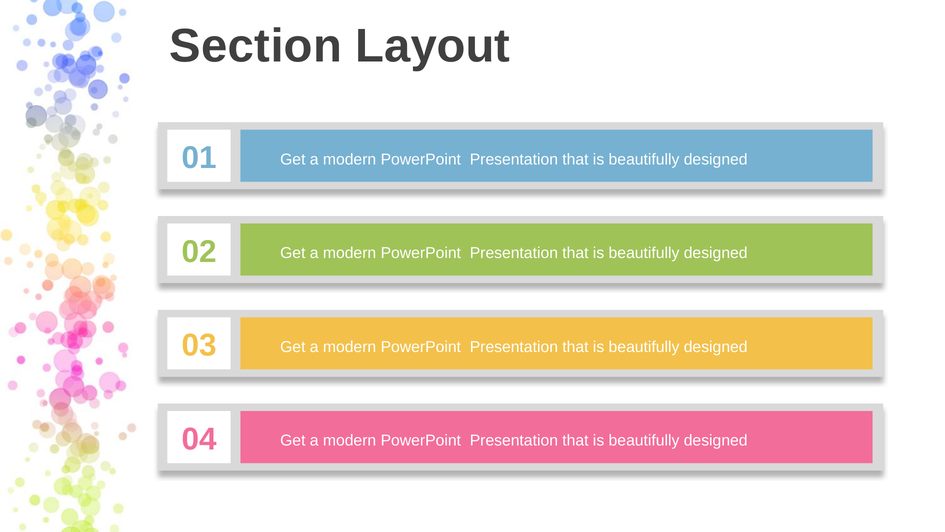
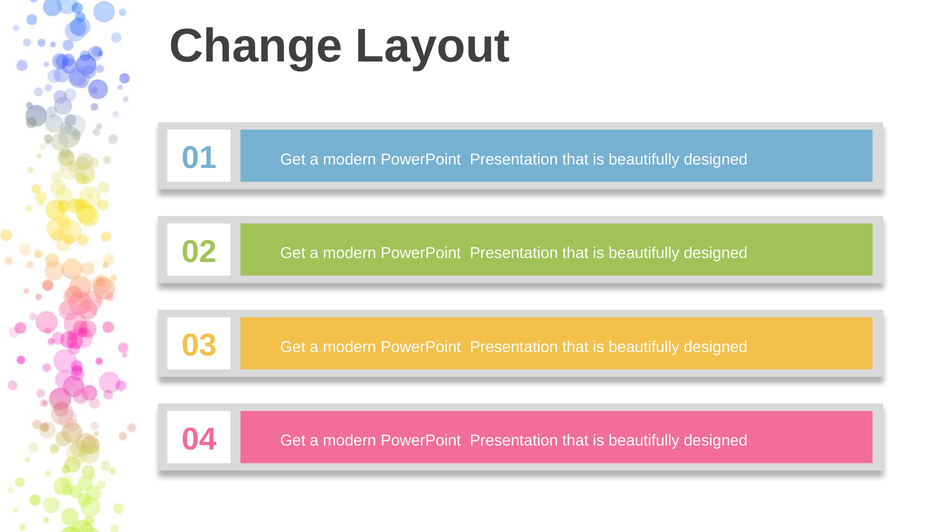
Section: Section -> Change
